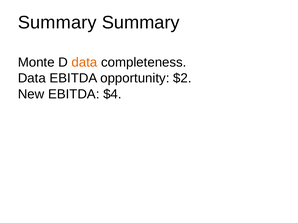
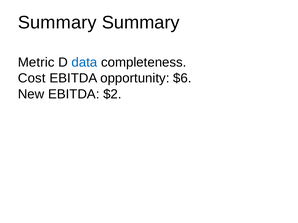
Monte: Monte -> Metric
data at (84, 62) colour: orange -> blue
Data at (32, 78): Data -> Cost
$2: $2 -> $6
$4: $4 -> $2
